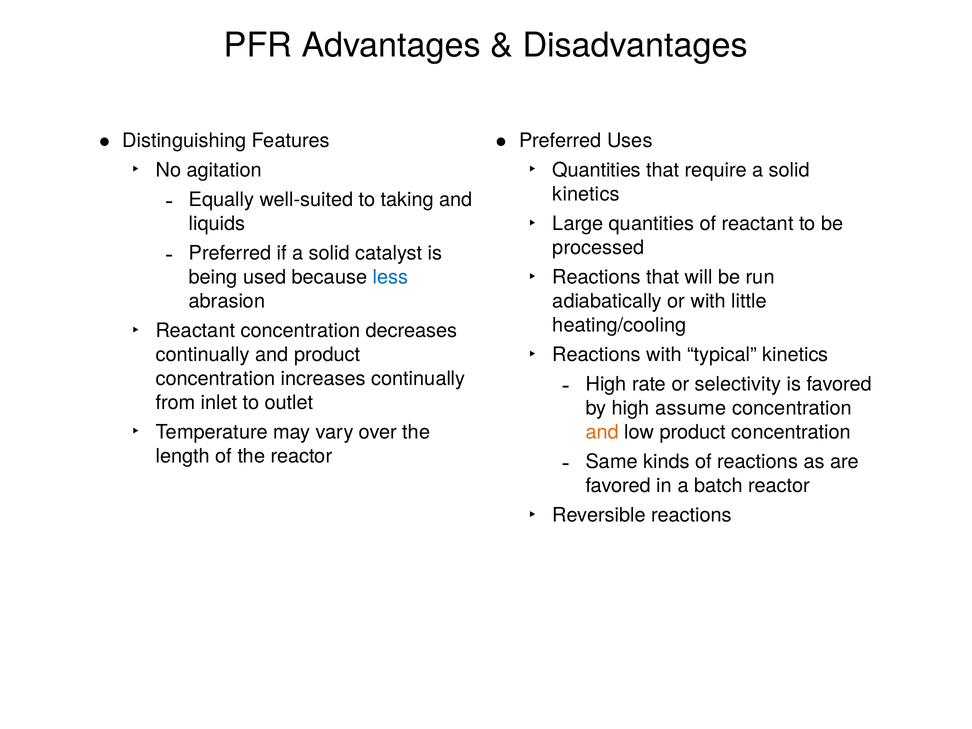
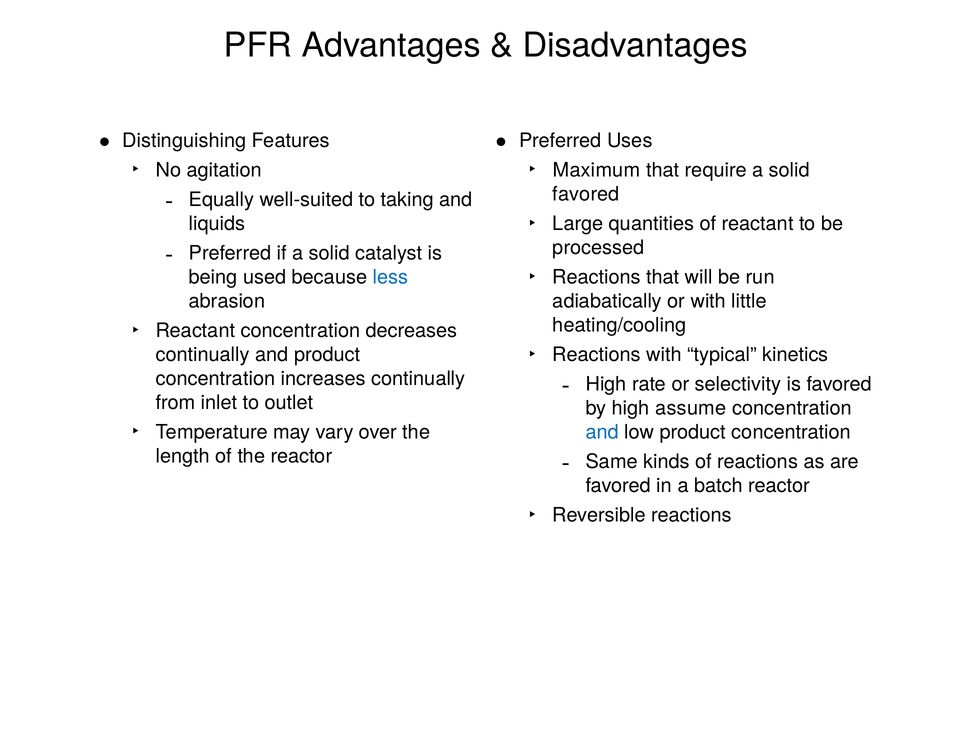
Quantities at (597, 170): Quantities -> Maximum
kinetics at (586, 194): kinetics -> favored
and at (602, 432) colour: orange -> blue
